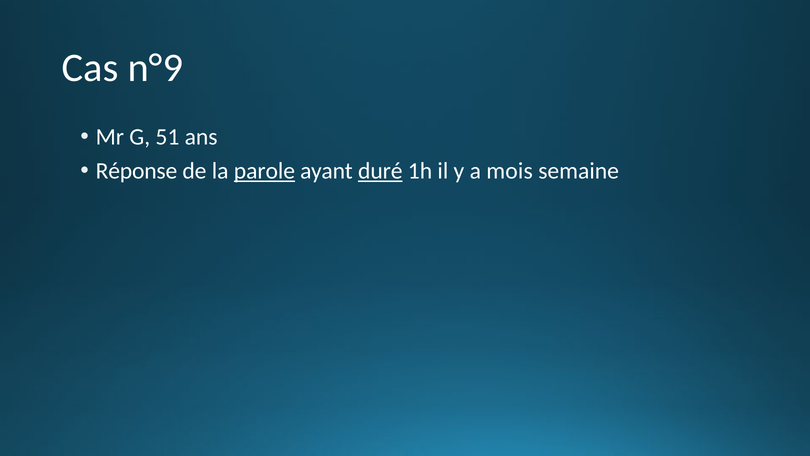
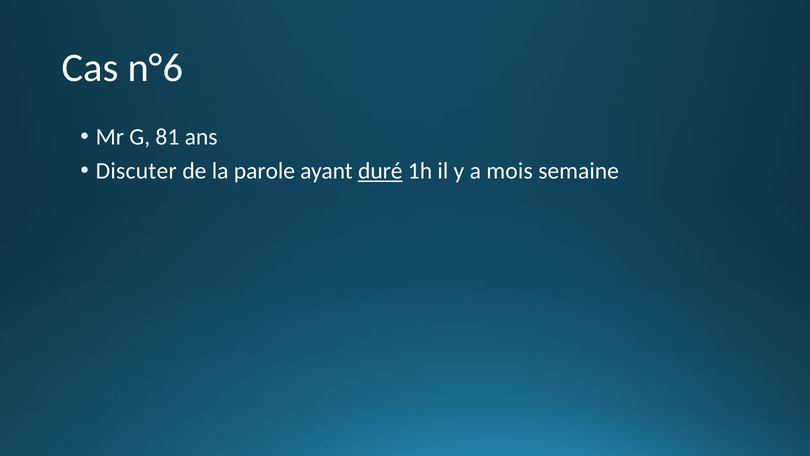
n°9: n°9 -> n°6
51: 51 -> 81
Réponse: Réponse -> Discuter
parole underline: present -> none
